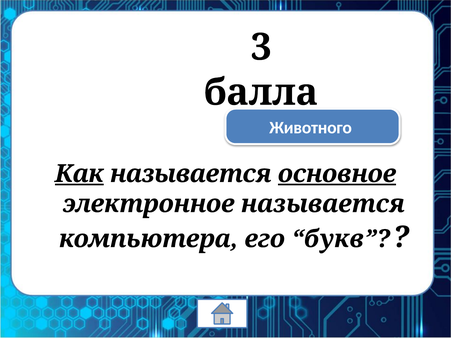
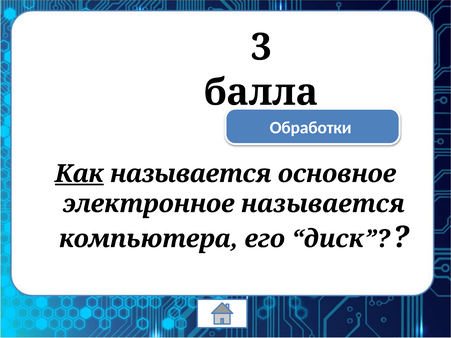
Животного: Животного -> Обработки
основное underline: present -> none
букв: букв -> диск
